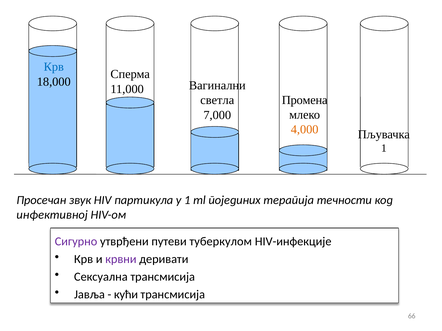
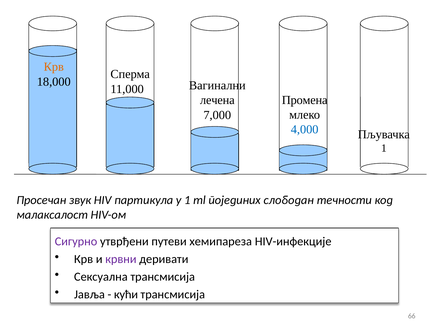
Крв at (54, 67) colour: blue -> orange
светла: светла -> лечена
4,000 colour: orange -> blue
терапија: терапија -> слободан
инфективној: инфективној -> малаксалост
туберкулом: туберкулом -> хемипареза
